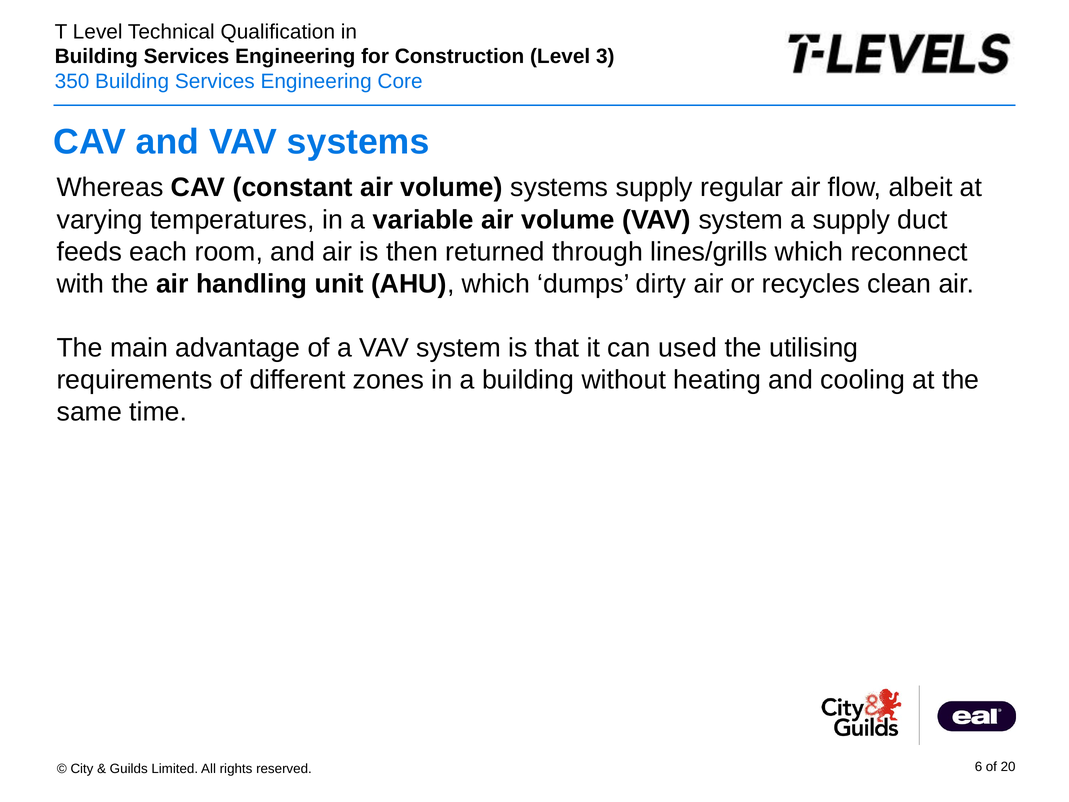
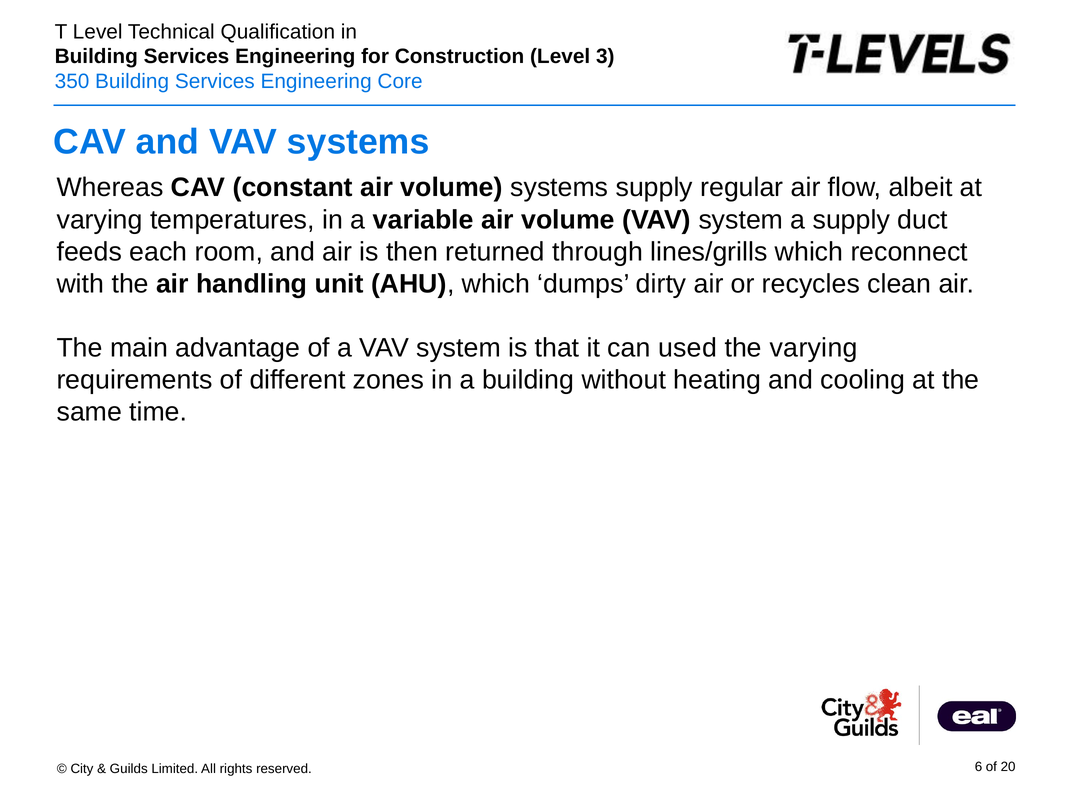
the utilising: utilising -> varying
